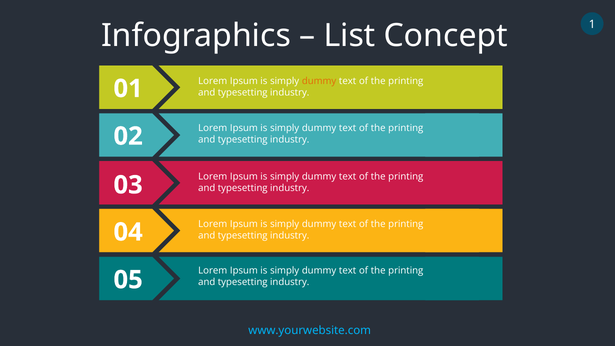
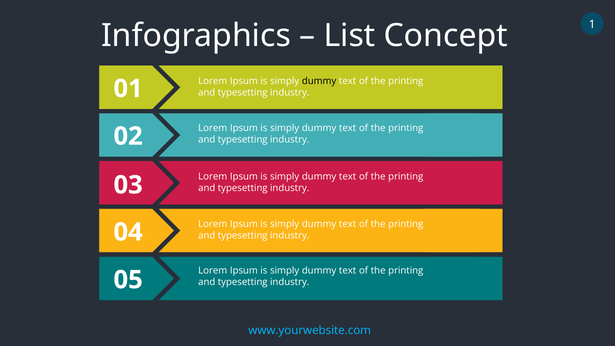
dummy at (319, 81) colour: orange -> black
